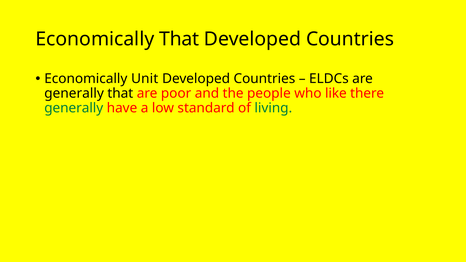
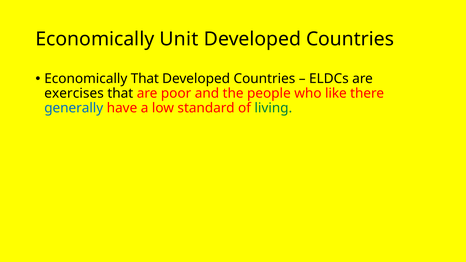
Economically That: That -> Unit
Economically Unit: Unit -> That
generally at (74, 93): generally -> exercises
generally at (74, 108) colour: green -> blue
